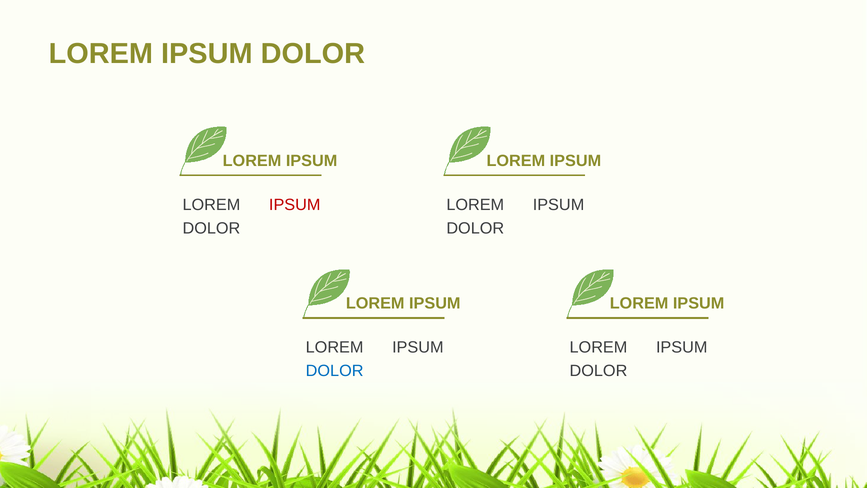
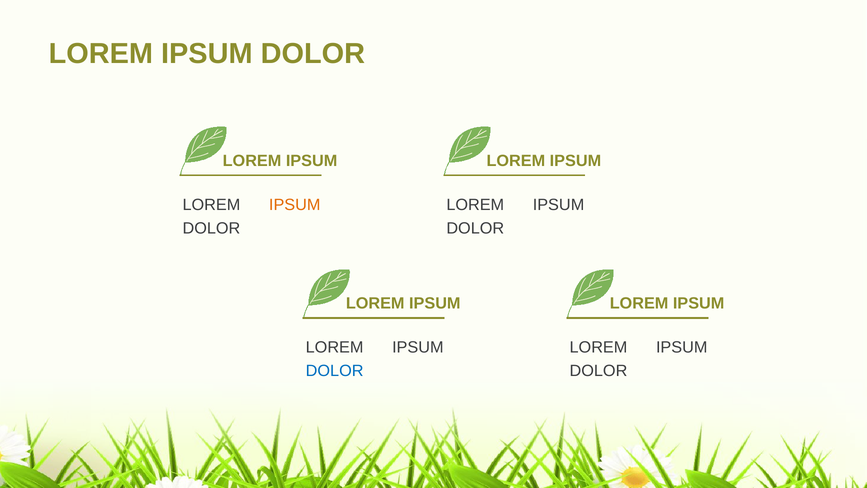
IPSUM at (295, 205) colour: red -> orange
